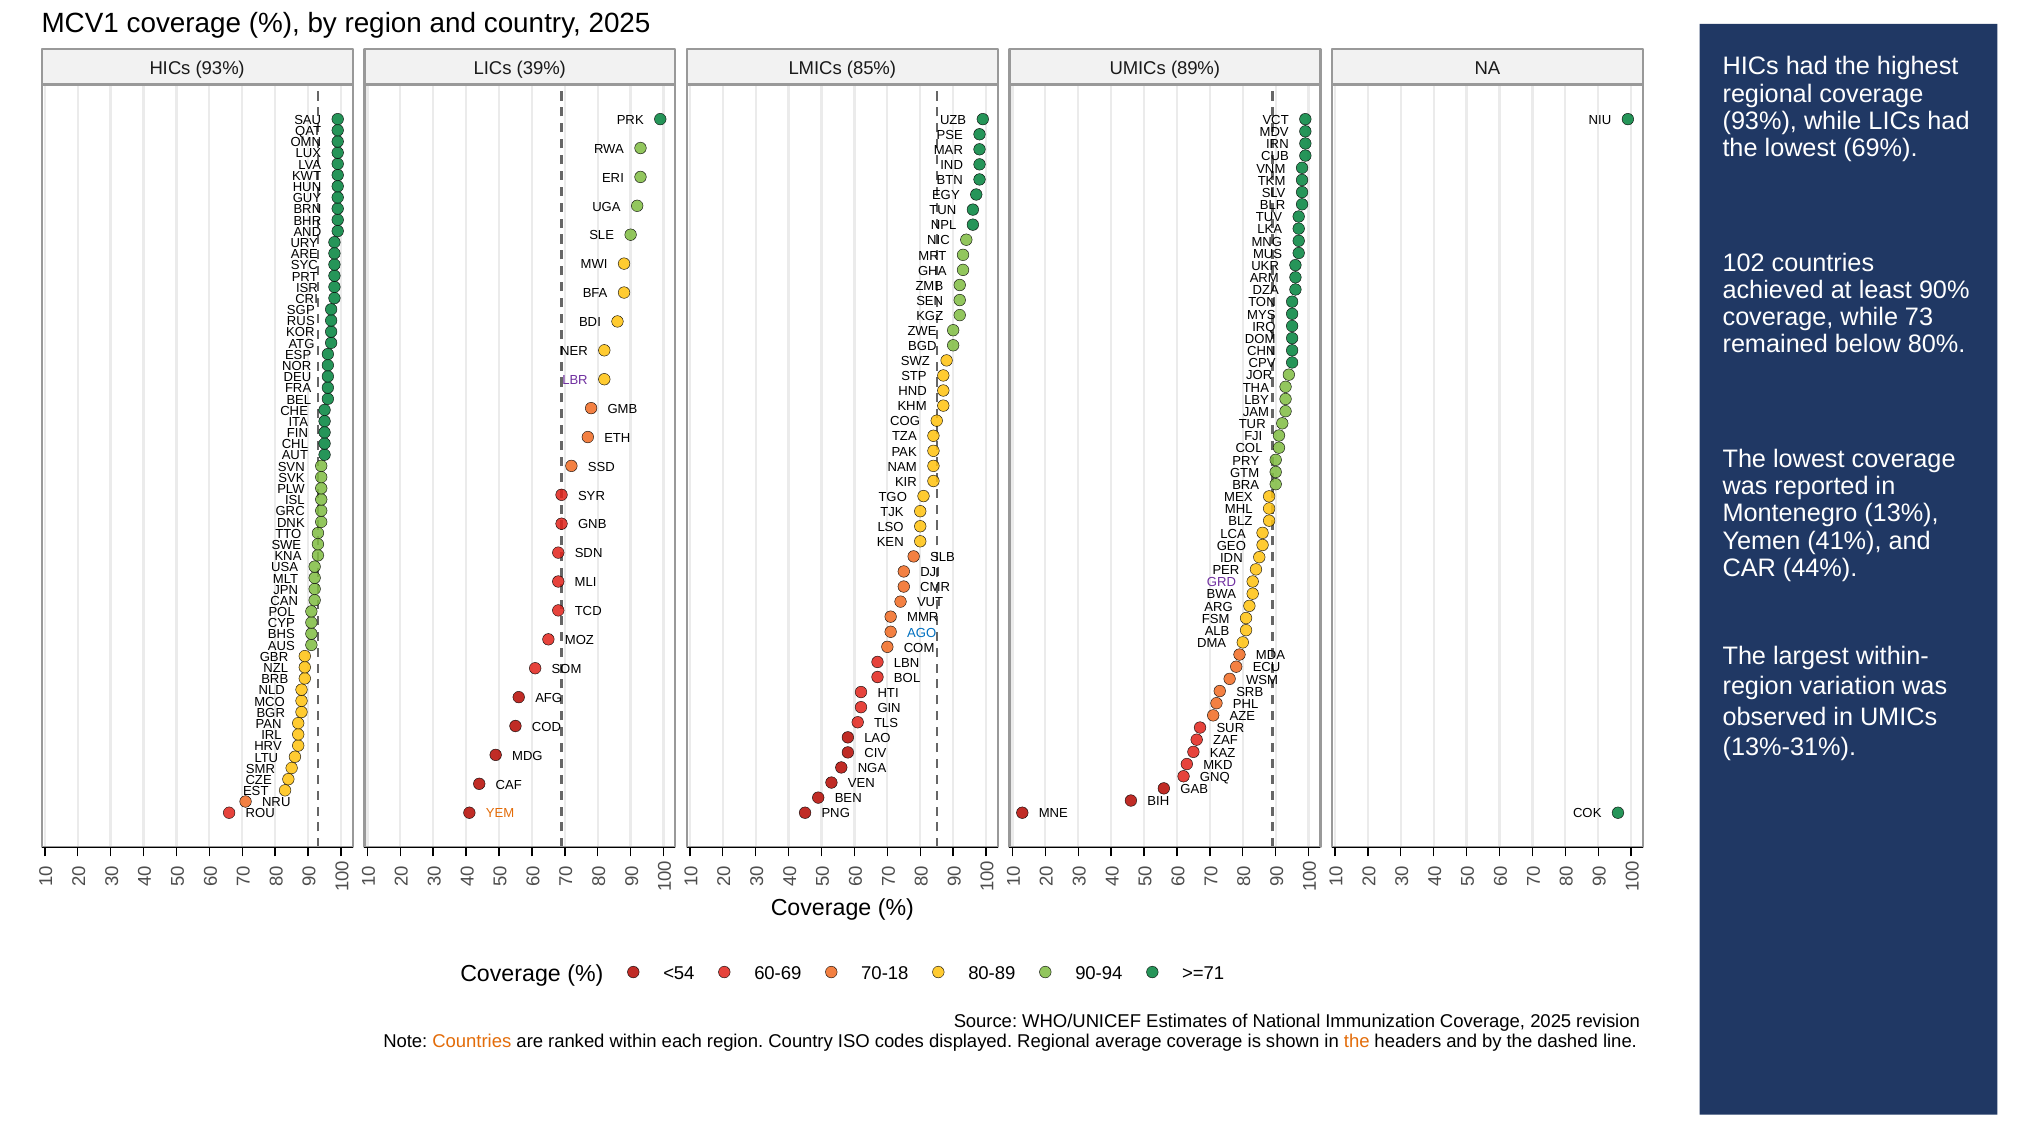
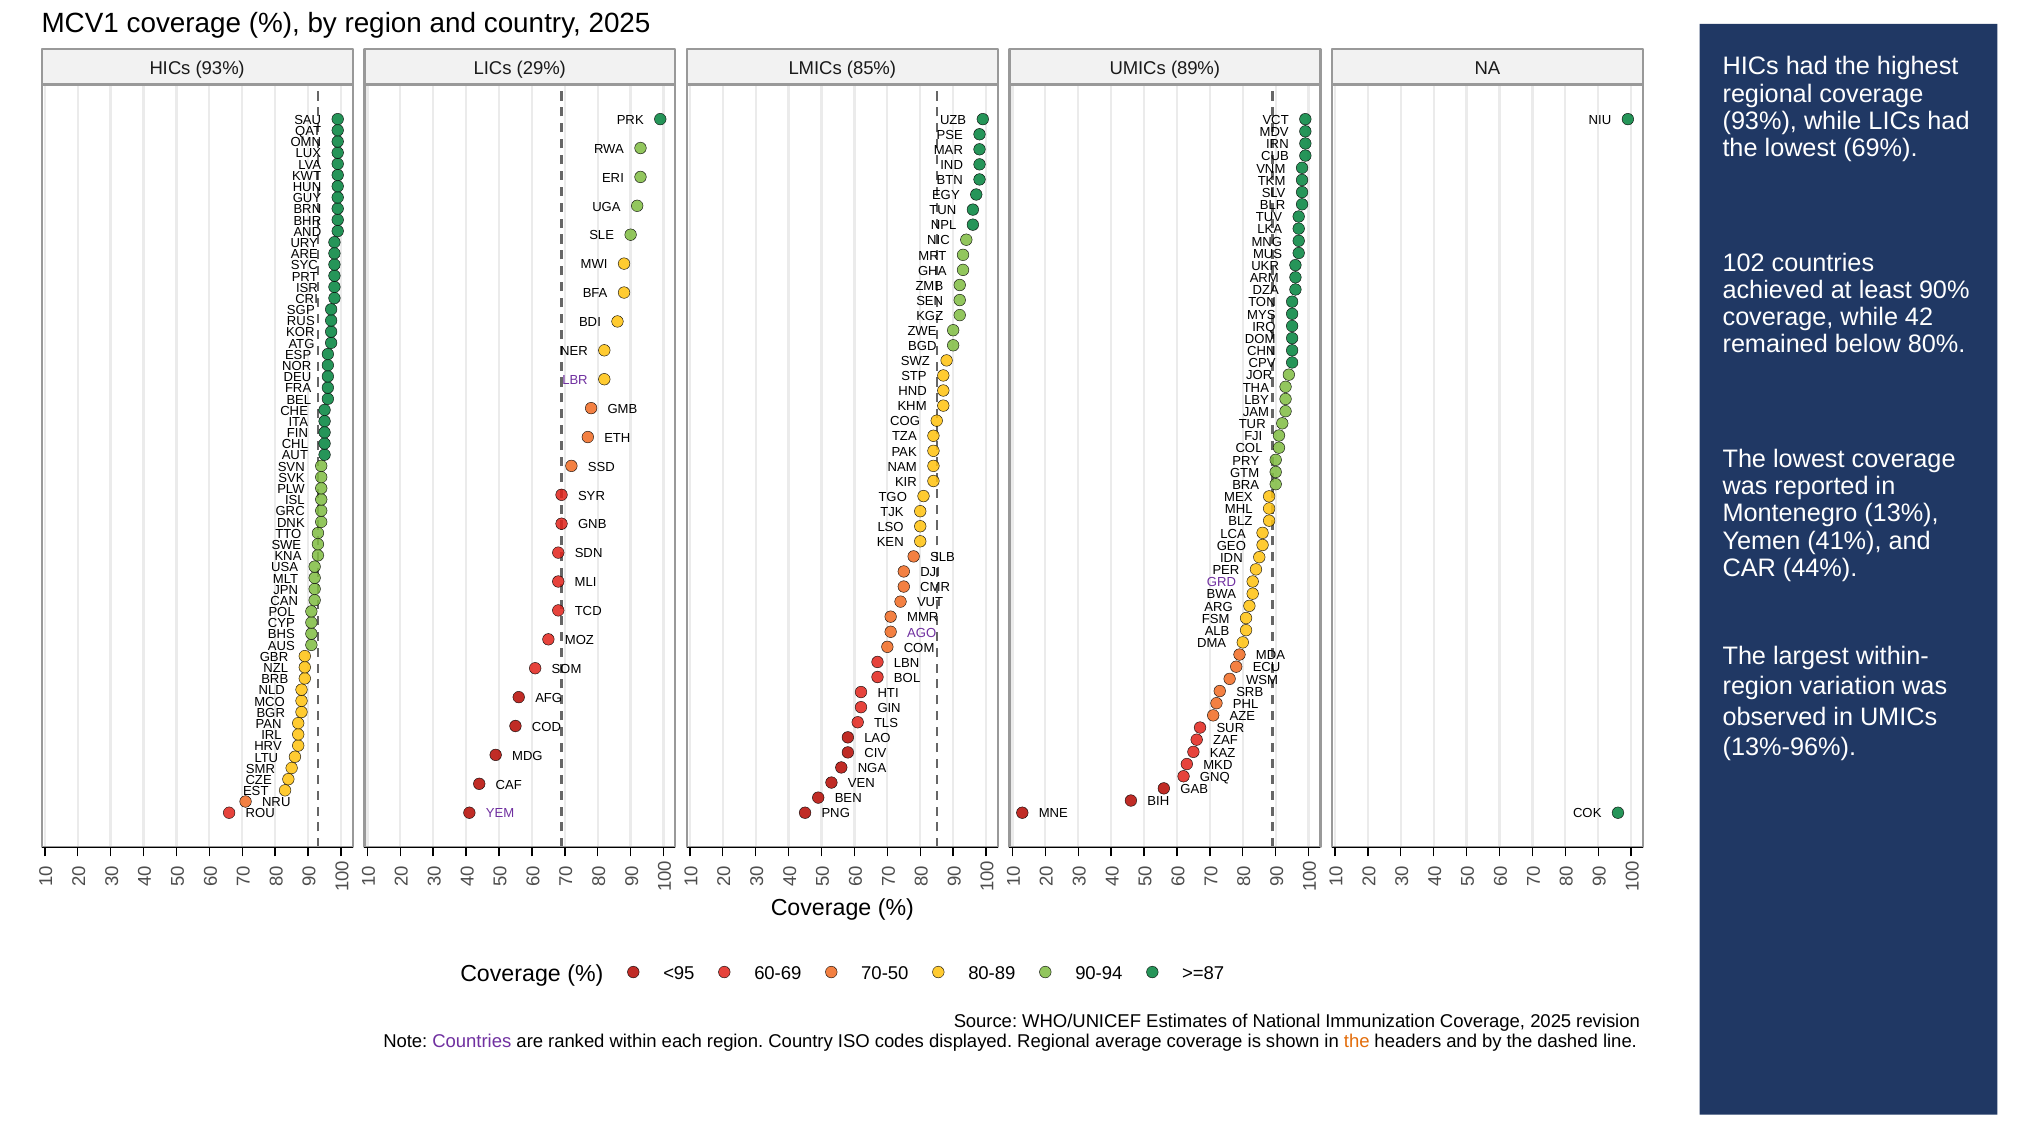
39%: 39% -> 29%
73: 73 -> 42
AGO colour: blue -> purple
13%-31%: 13%-31% -> 13%-96%
YEM colour: orange -> purple
<54: <54 -> <95
70-18: 70-18 -> 70-50
>=71: >=71 -> >=87
Countries at (472, 1042) colour: orange -> purple
